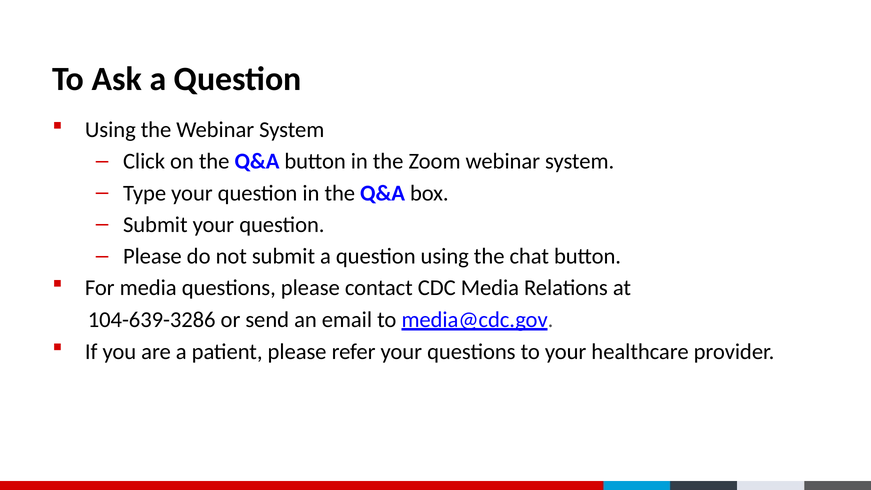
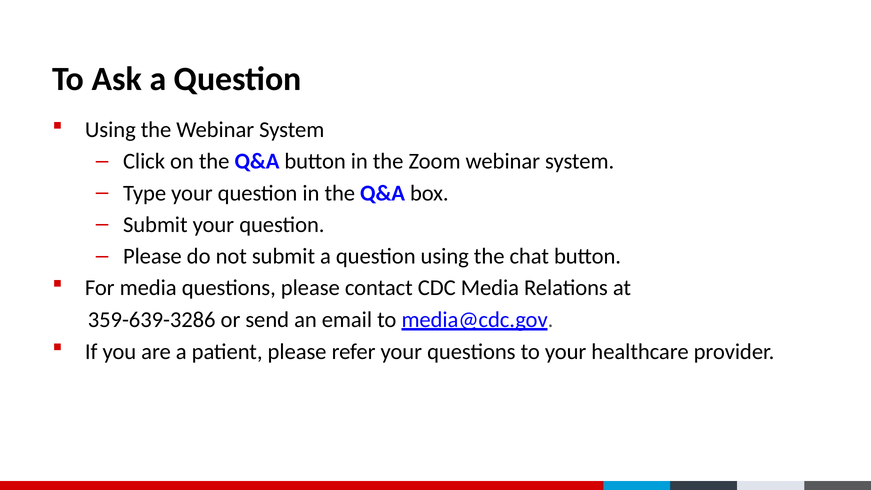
104-639-3286: 104-639-3286 -> 359-639-3286
